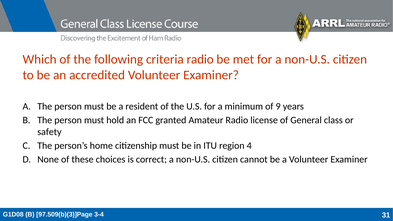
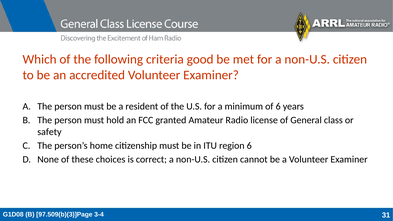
criteria radio: radio -> good
of 9: 9 -> 6
region 4: 4 -> 6
